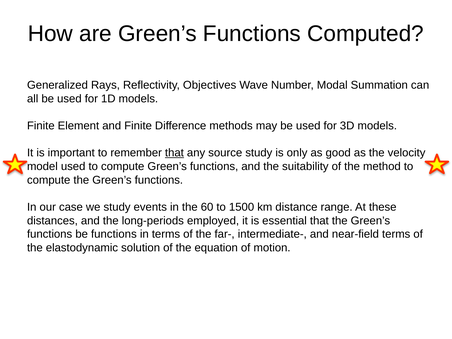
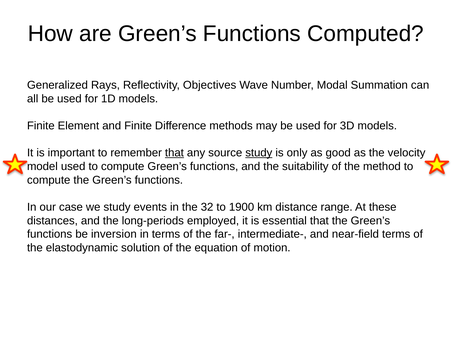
study at (259, 153) underline: none -> present
60: 60 -> 32
1500: 1500 -> 1900
be functions: functions -> inversion
